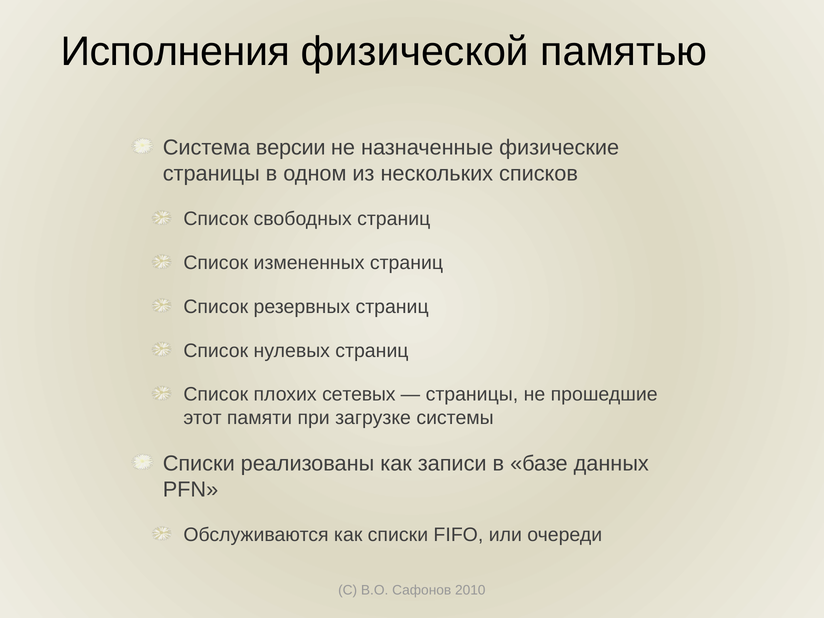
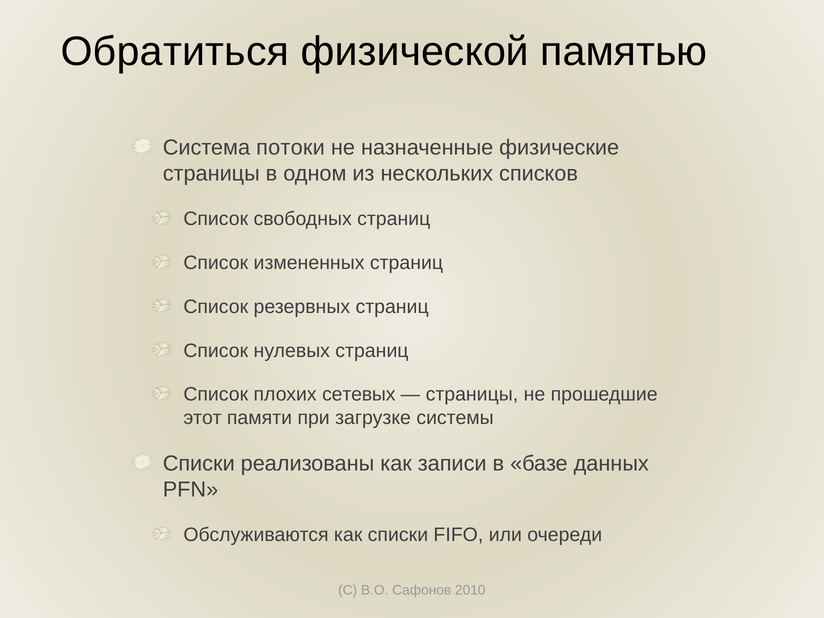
Исполнения: Исполнения -> Обратиться
версии: версии -> потоки
